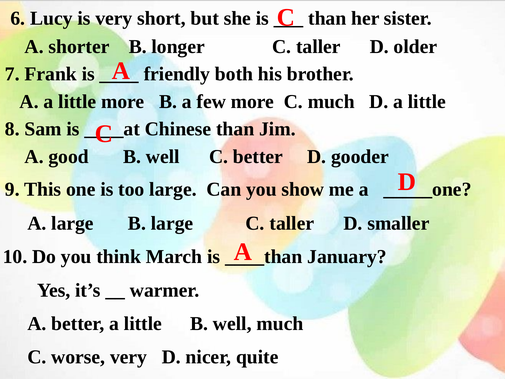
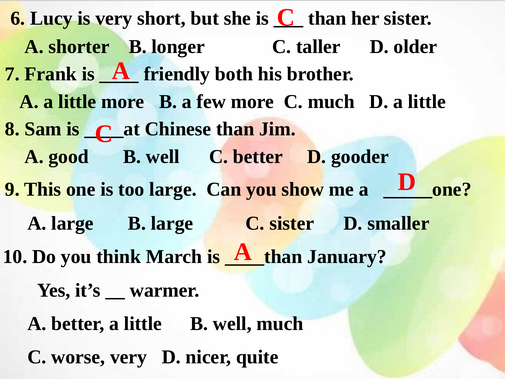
large C taller: taller -> sister
